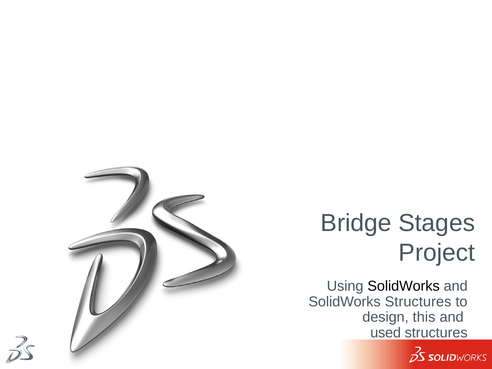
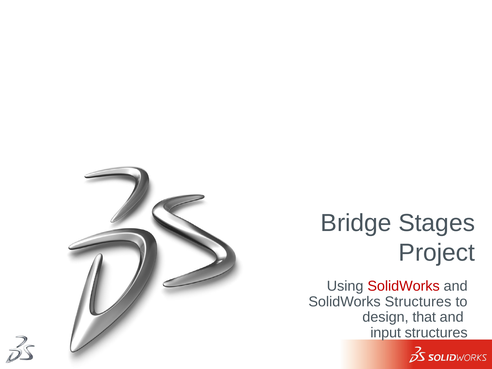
SolidWorks at (404, 286) colour: black -> red
this: this -> that
used: used -> input
